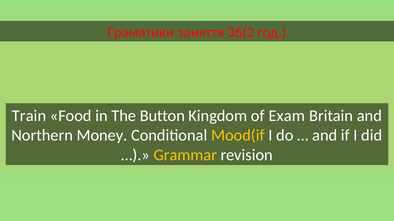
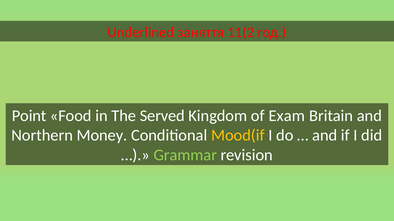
Граматики: Граматики -> Underlined
36(2: 36(2 -> 11(2
Train: Train -> Point
Button: Button -> Served
Grammar colour: yellow -> light green
